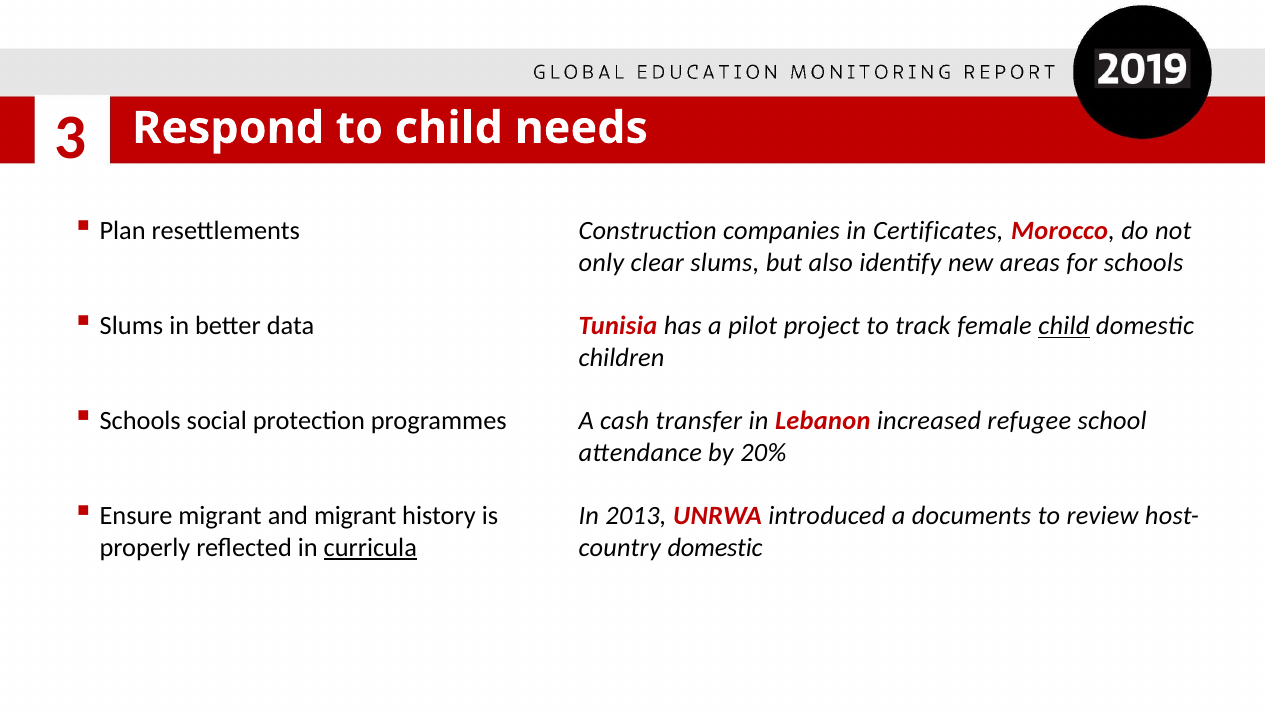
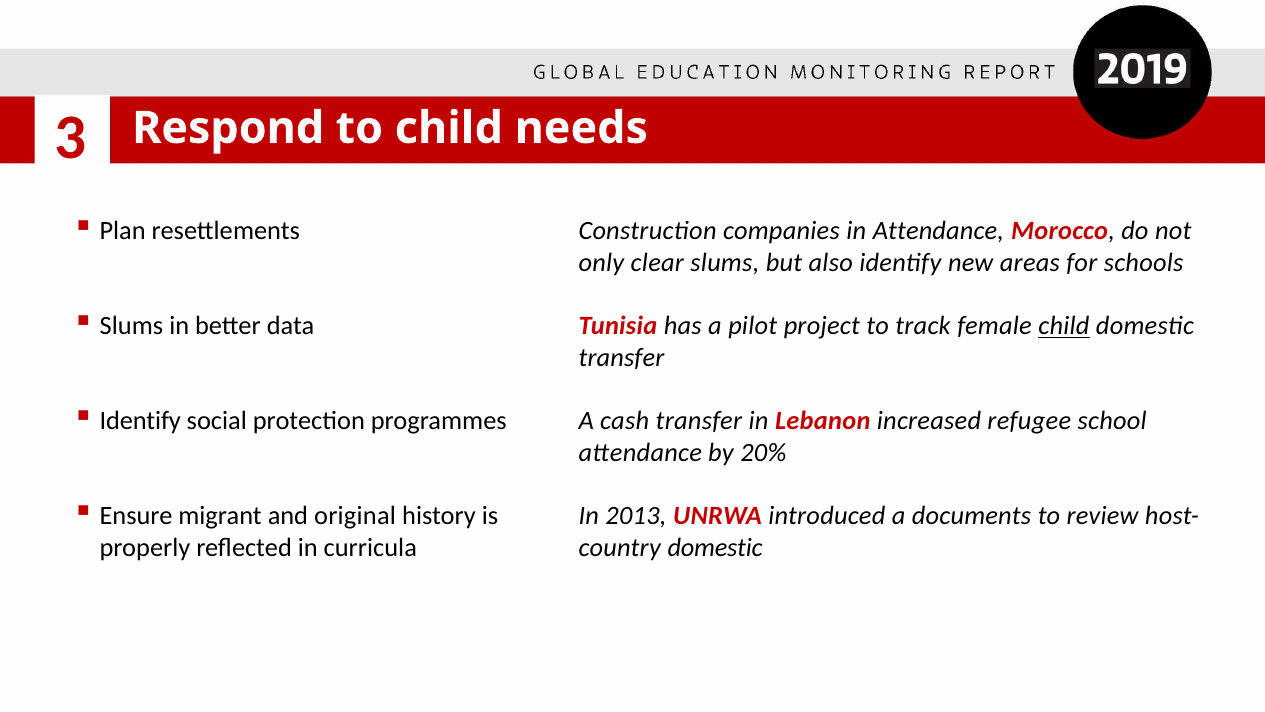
in Certificates: Certificates -> Attendance
children at (621, 358): children -> transfer
Schools at (140, 421): Schools -> Identify
and migrant: migrant -> original
curricula underline: present -> none
